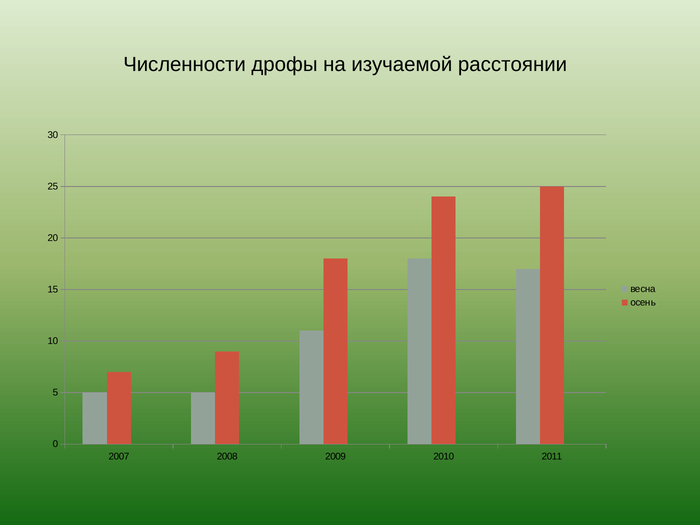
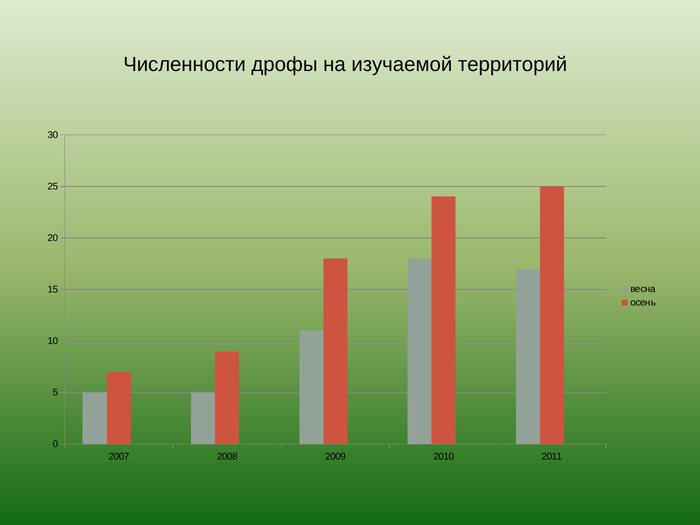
расстоянии: расстоянии -> территорий
